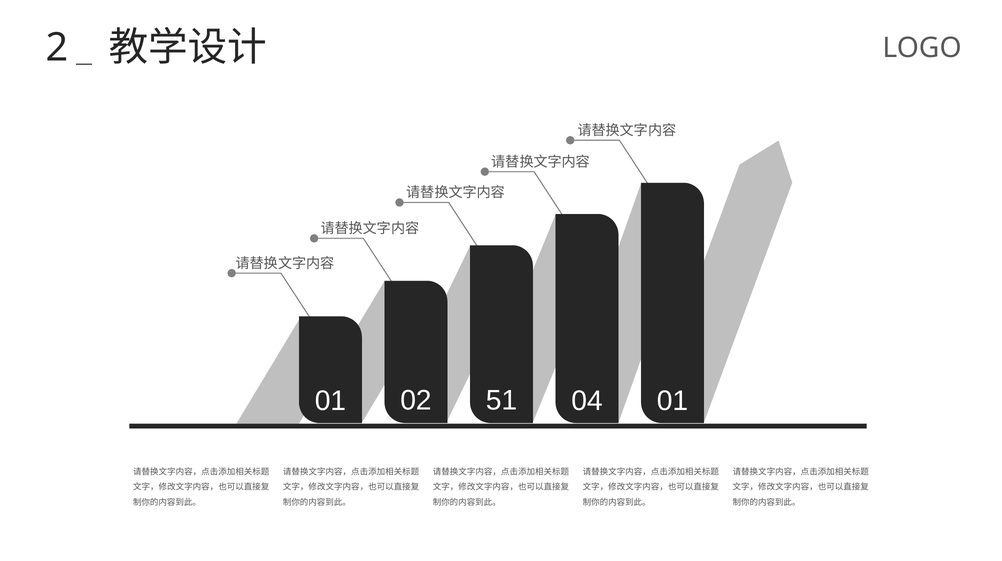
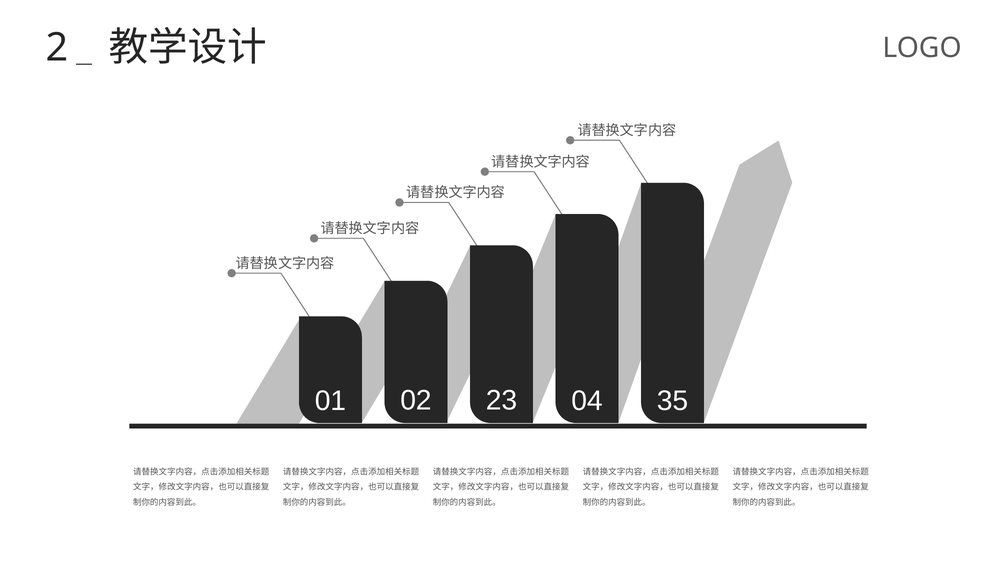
51: 51 -> 23
04 01: 01 -> 35
